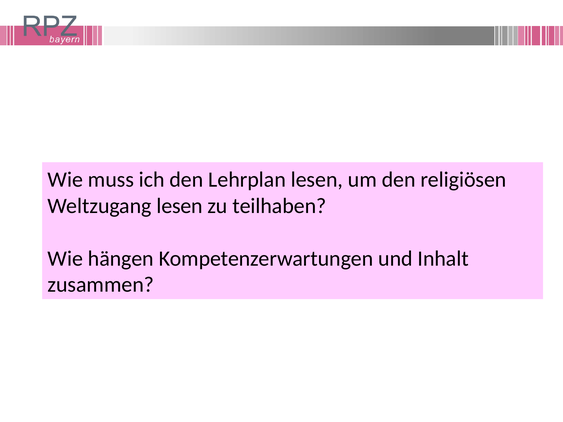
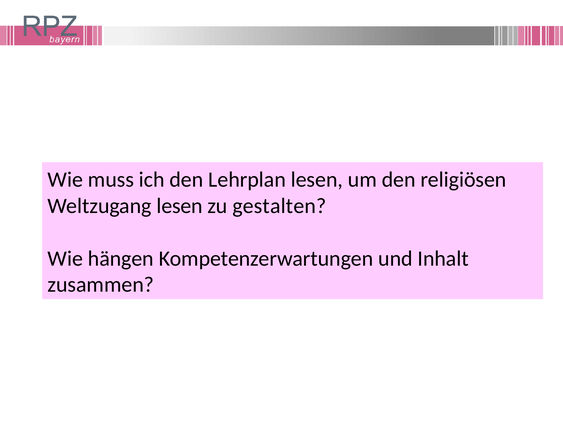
teilhaben: teilhaben -> gestalten
